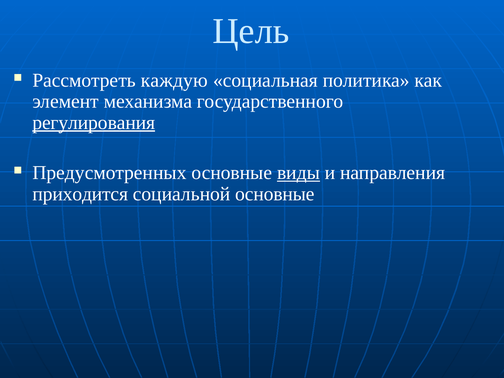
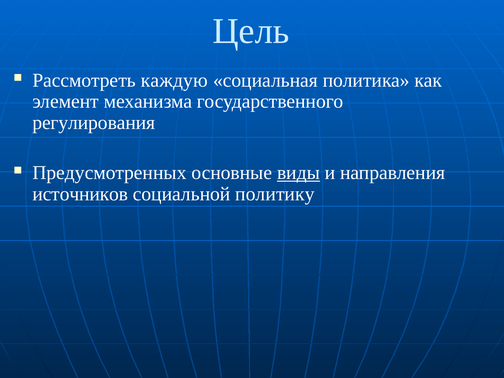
регулирования underline: present -> none
приходится: приходится -> источников
социальной основные: основные -> политику
